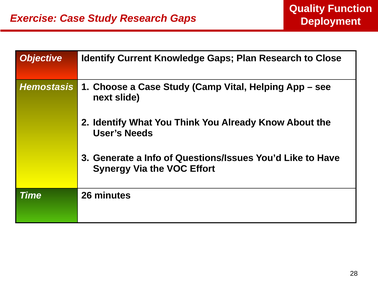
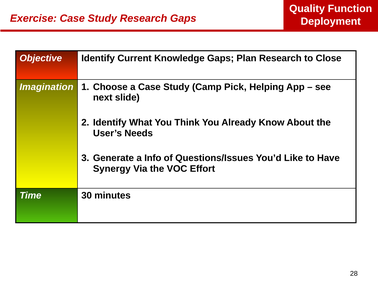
Hemostasis: Hemostasis -> Imagination
Vital: Vital -> Pick
26: 26 -> 30
